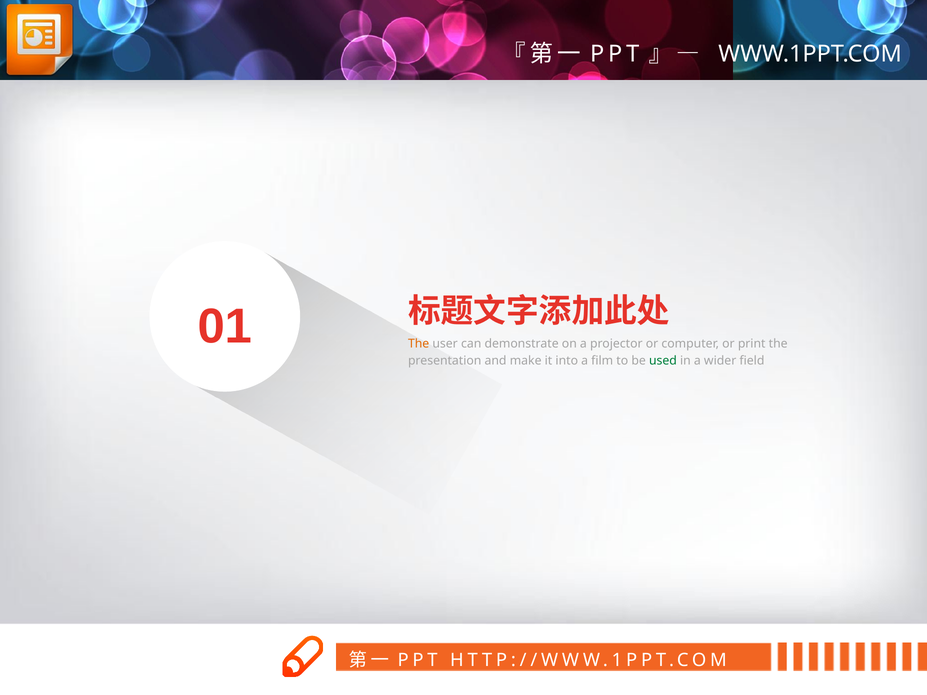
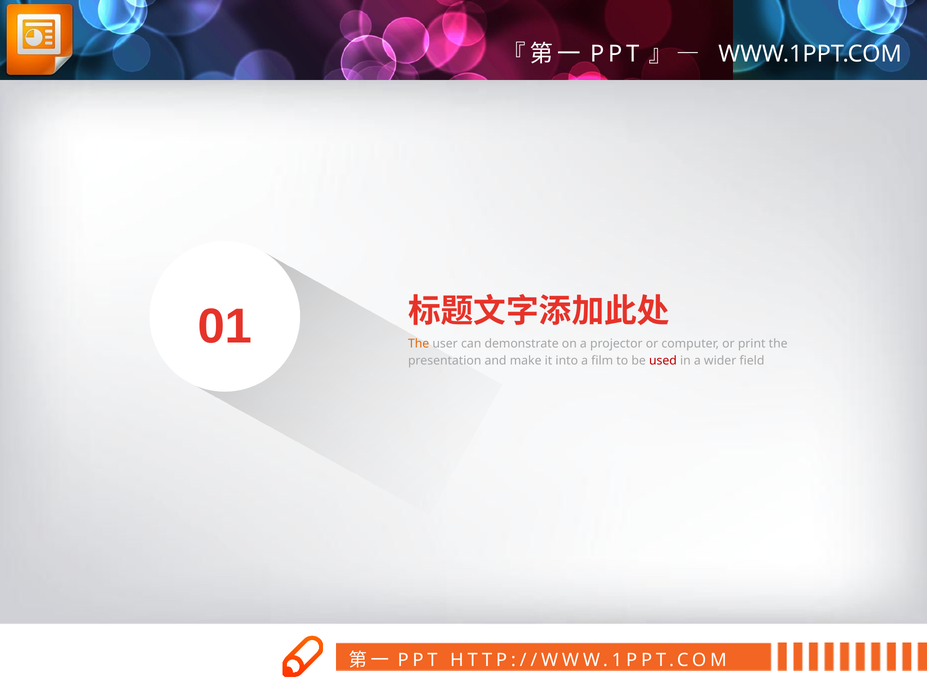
used colour: green -> red
